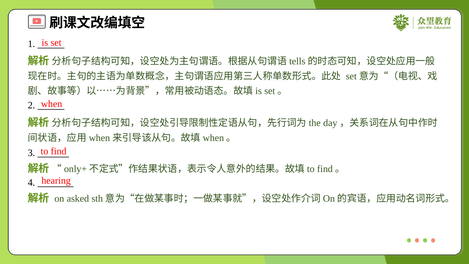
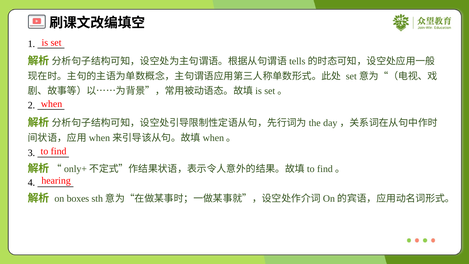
asked: asked -> boxes
